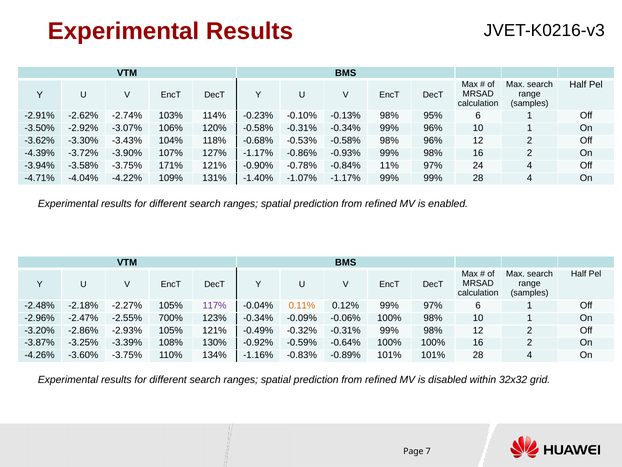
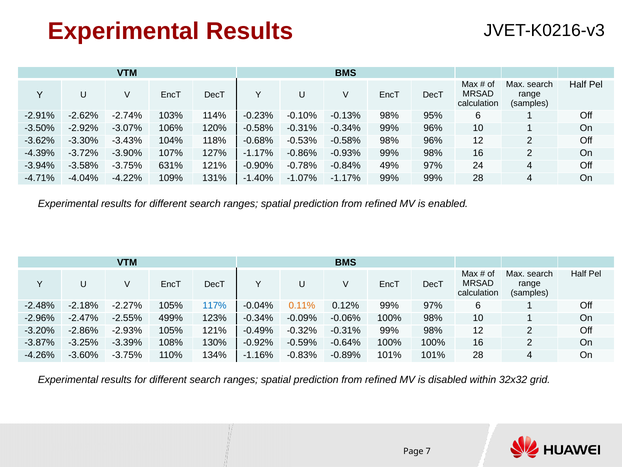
171%: 171% -> 631%
11%: 11% -> 49%
117% colour: purple -> blue
700%: 700% -> 499%
